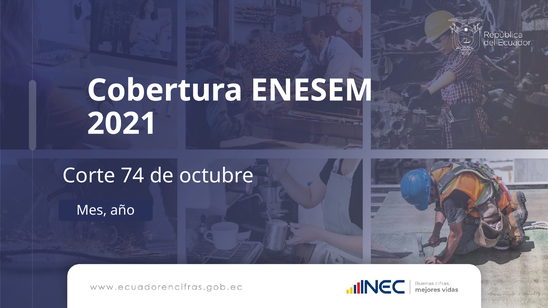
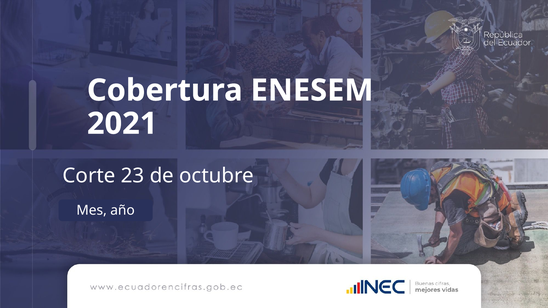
74: 74 -> 23
